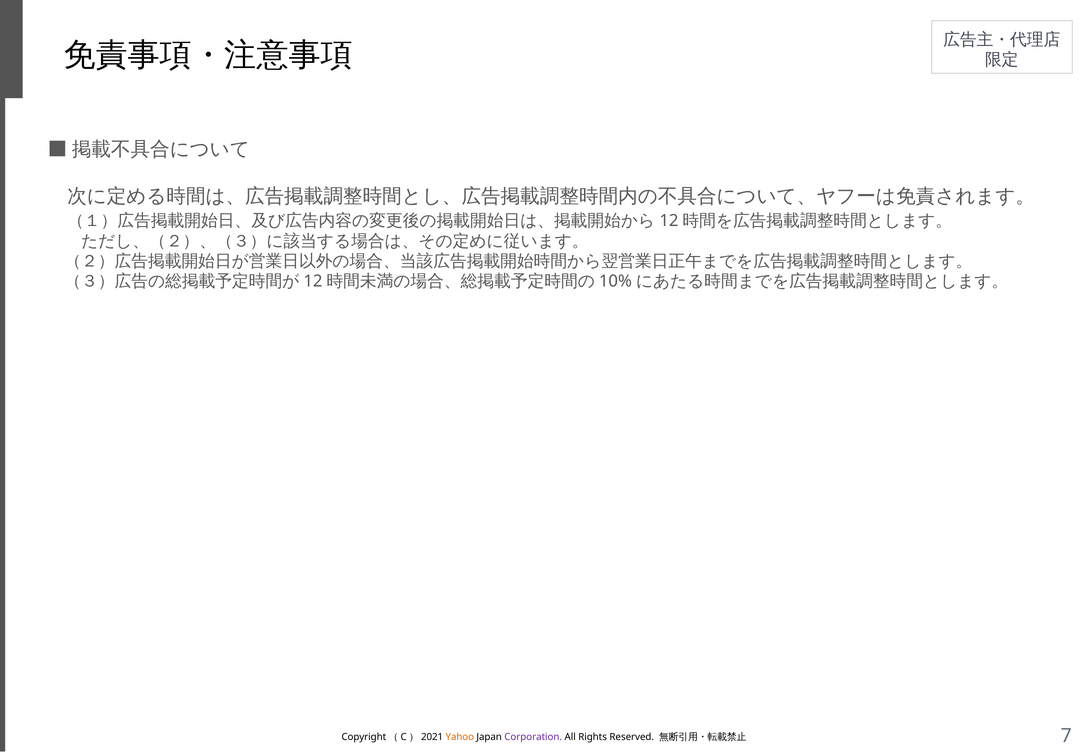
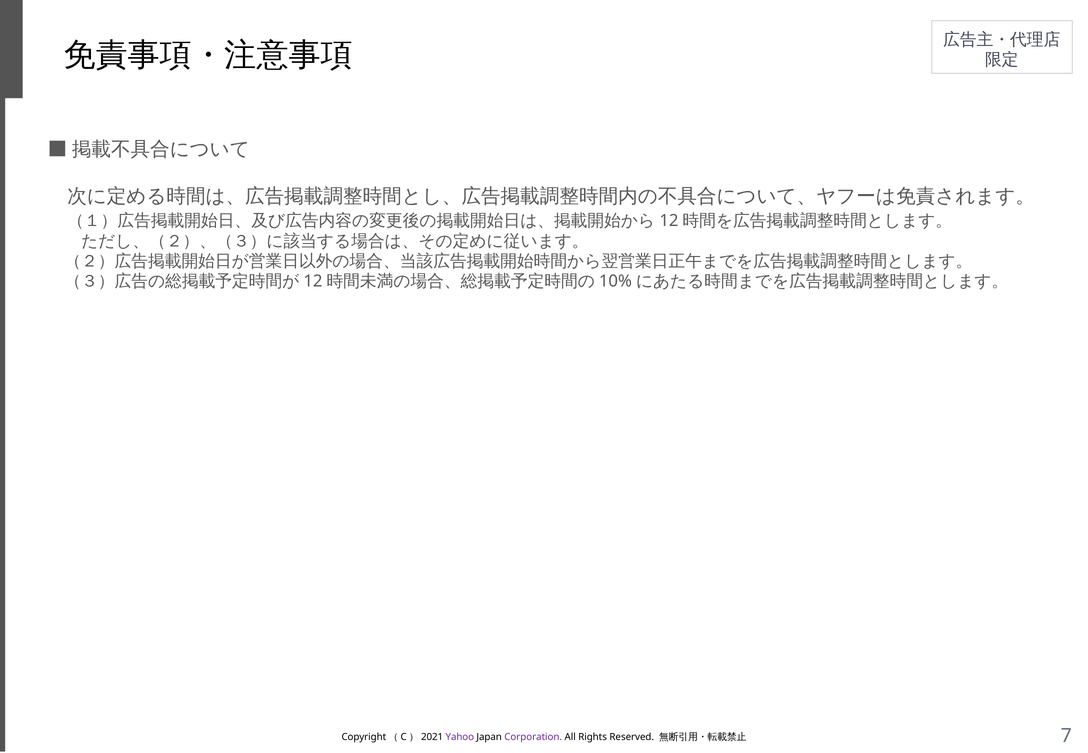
Yahoo colour: orange -> purple
